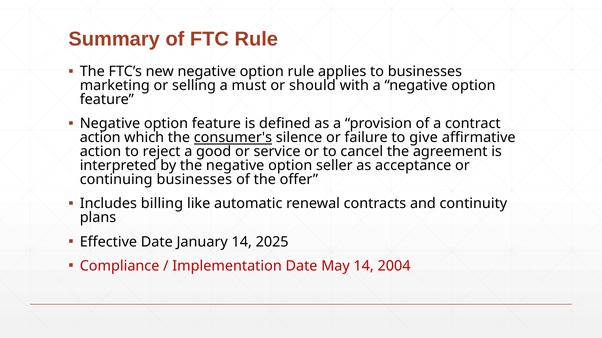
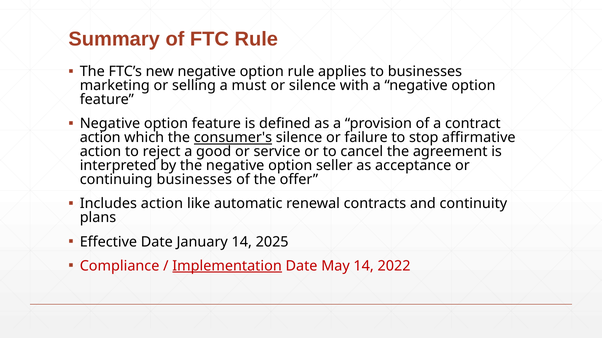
or should: should -> silence
give: give -> stop
Includes billing: billing -> action
Implementation underline: none -> present
2004: 2004 -> 2022
